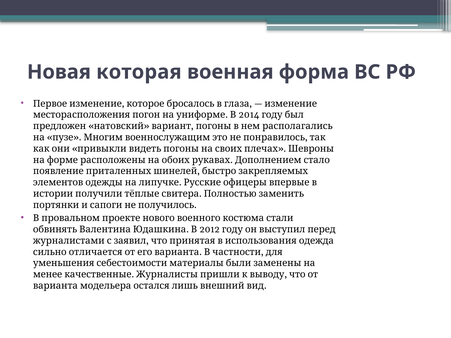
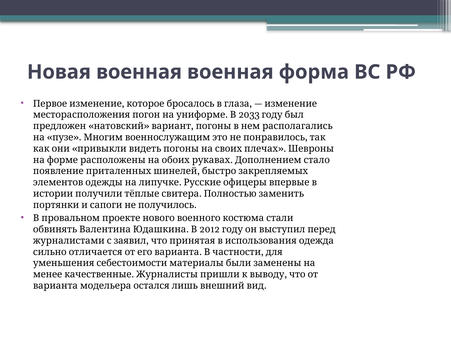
Новая которая: которая -> военная
2014: 2014 -> 2033
